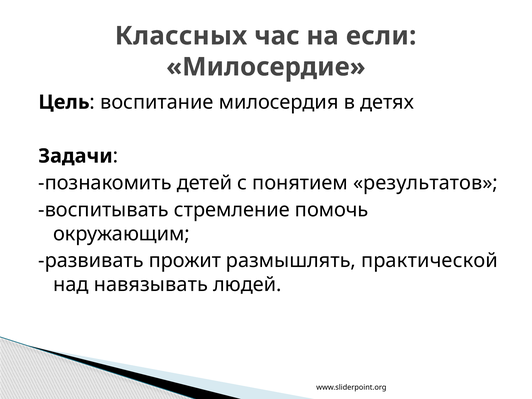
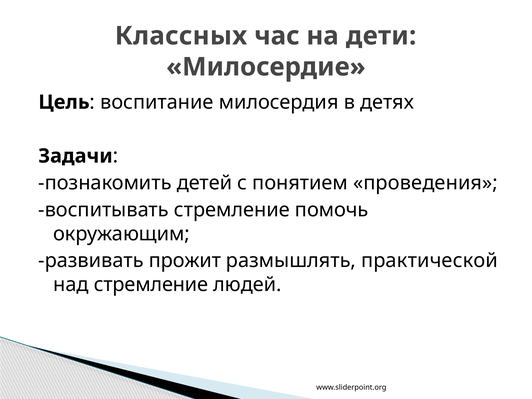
если: если -> дети
результатов: результатов -> проведения
над навязывать: навязывать -> стремление
